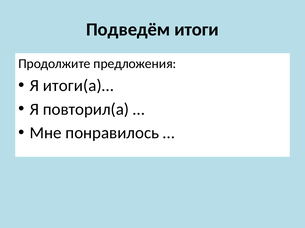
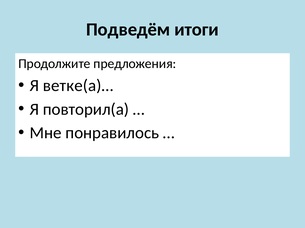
итоги(а)…: итоги(а)… -> ветке(а)…
